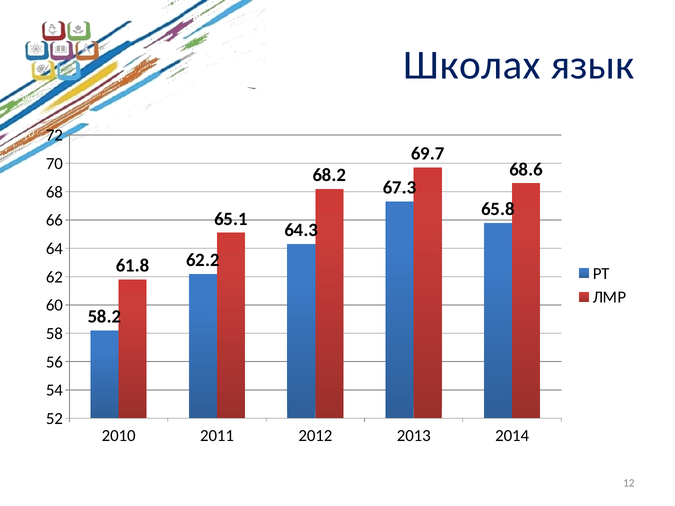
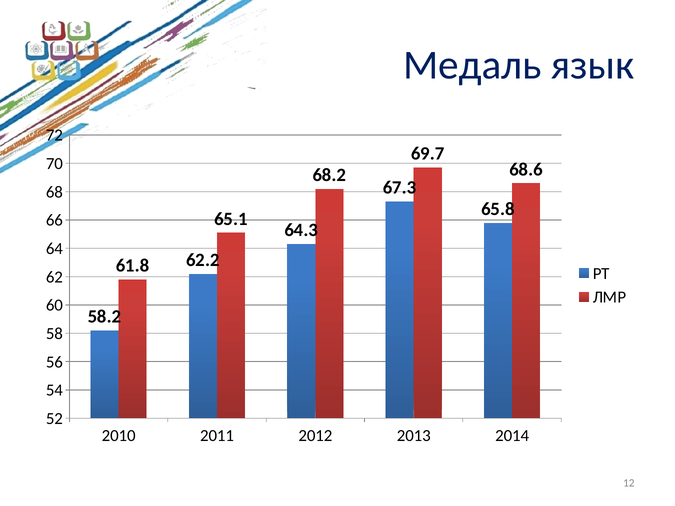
Школах: Школах -> Медаль
